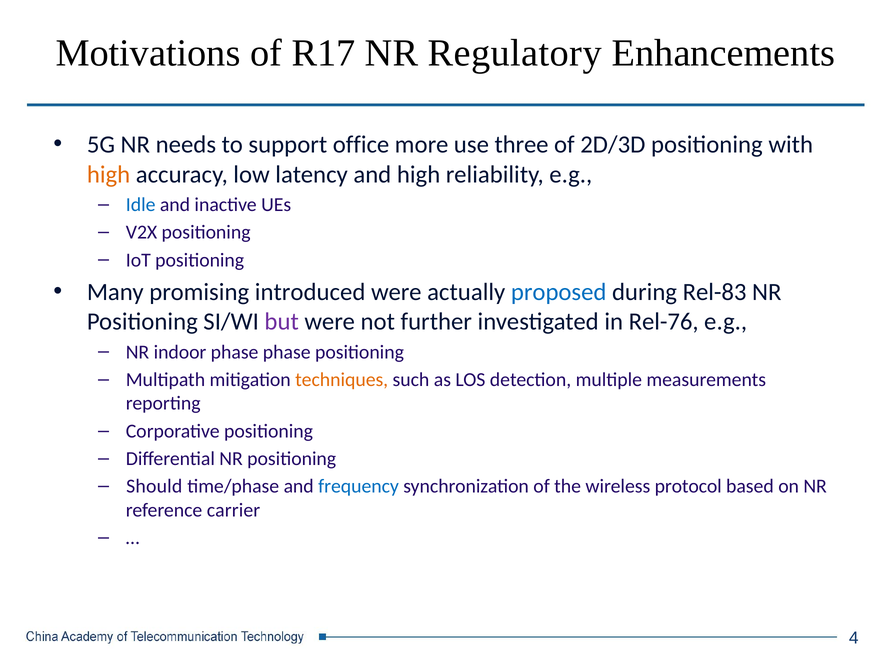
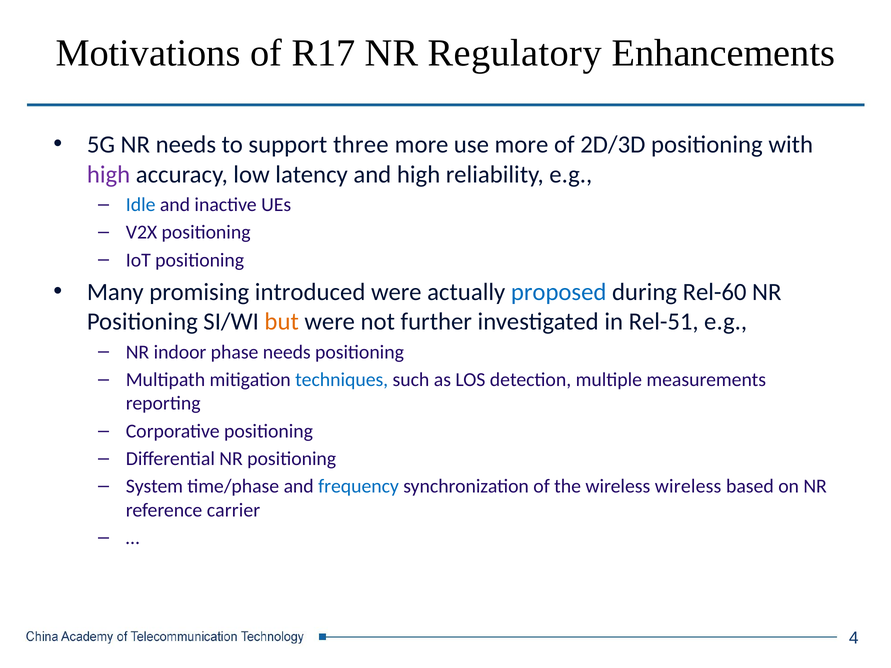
office: office -> three
use three: three -> more
high at (109, 174) colour: orange -> purple
Rel-83: Rel-83 -> Rel-60
but colour: purple -> orange
Rel-76: Rel-76 -> Rel-51
phase phase: phase -> needs
techniques colour: orange -> blue
Should: Should -> System
wireless protocol: protocol -> wireless
